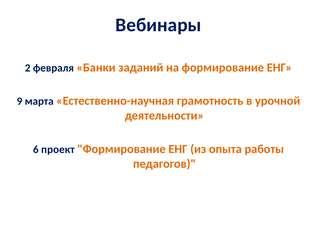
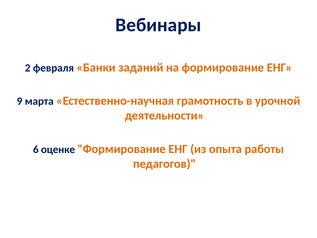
проект: проект -> оценке
